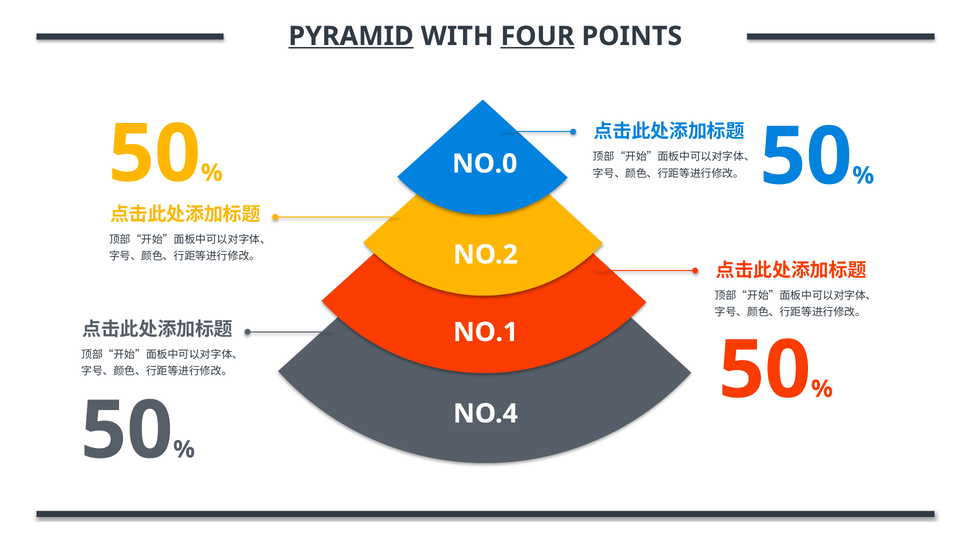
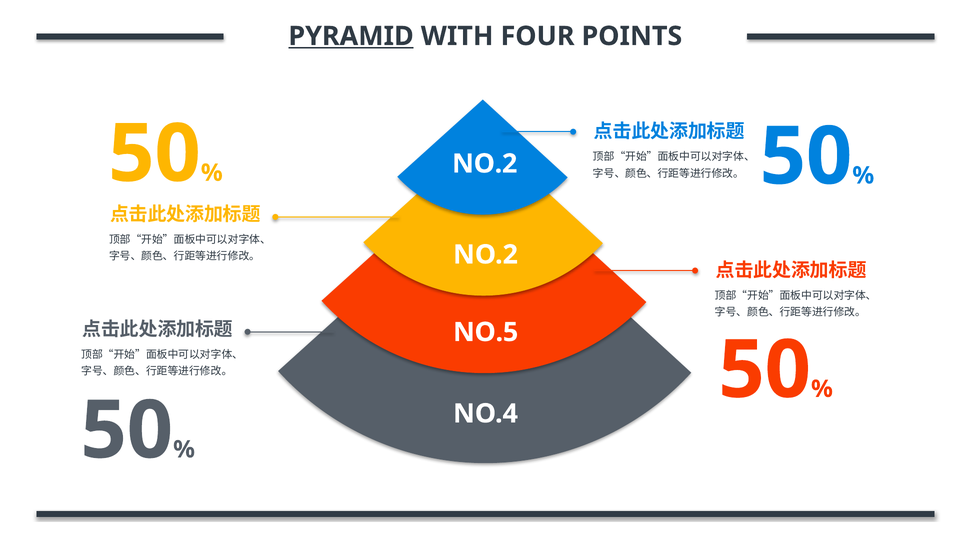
FOUR underline: present -> none
NO.0 at (485, 164): NO.0 -> NO.2
NO.1: NO.1 -> NO.5
